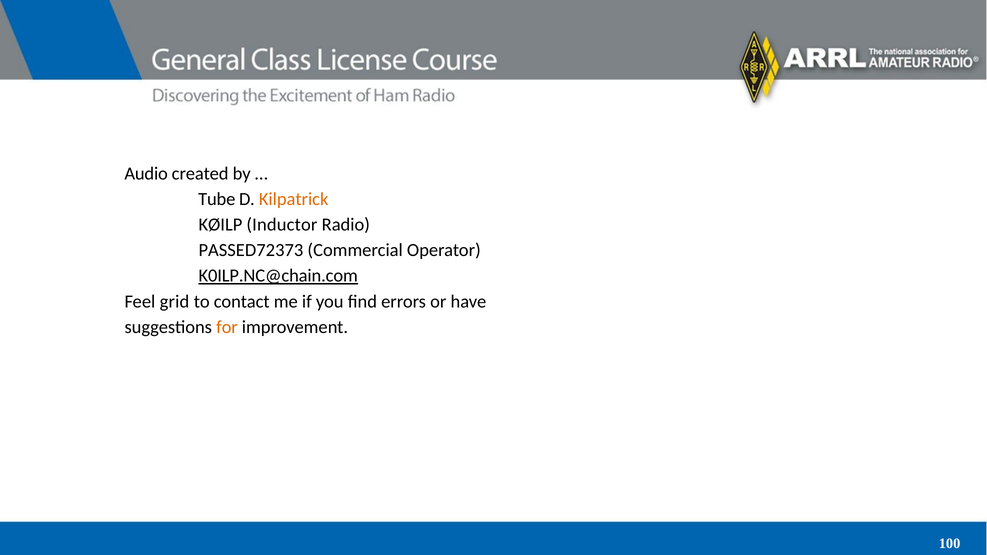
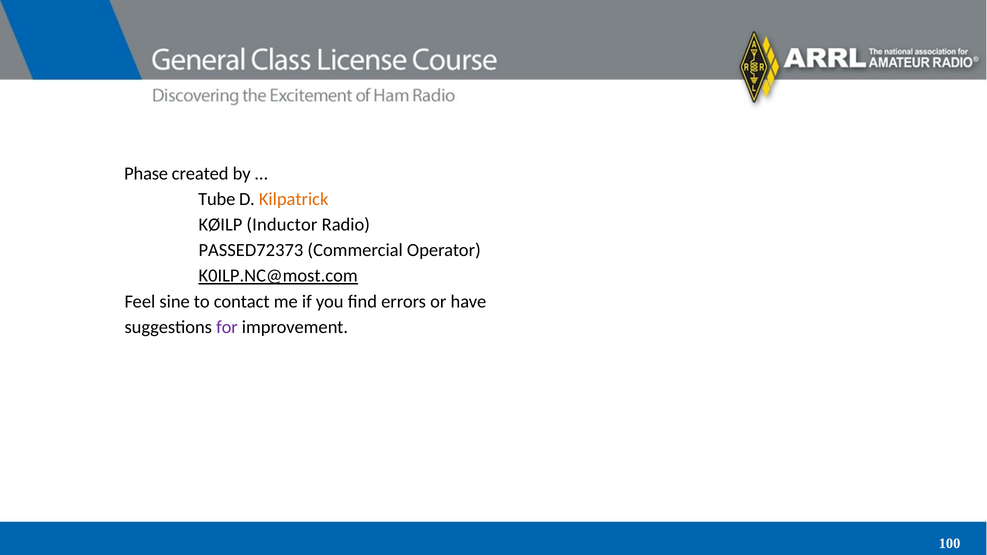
Audio: Audio -> Phase
K0ILP.NC@chain.com: K0ILP.NC@chain.com -> K0ILP.NC@most.com
grid: grid -> sine
for colour: orange -> purple
